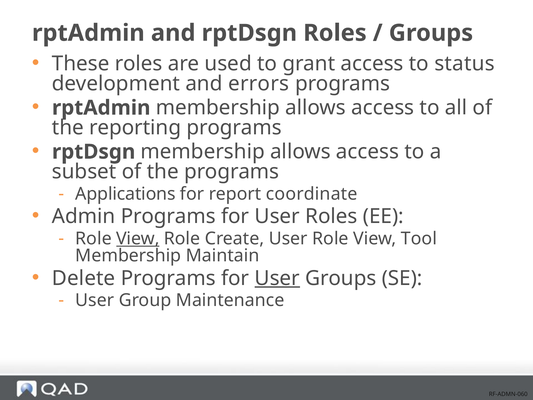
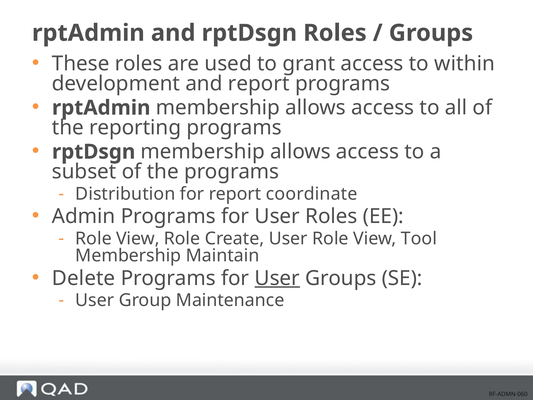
status: status -> within
and errors: errors -> report
Applications: Applications -> Distribution
View at (138, 238) underline: present -> none
